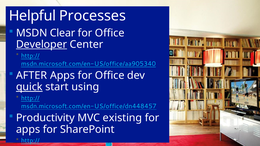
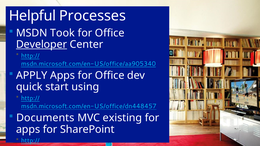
Clear: Clear -> Took
AFTER: AFTER -> APPLY
quick underline: present -> none
Productivity: Productivity -> Documents
